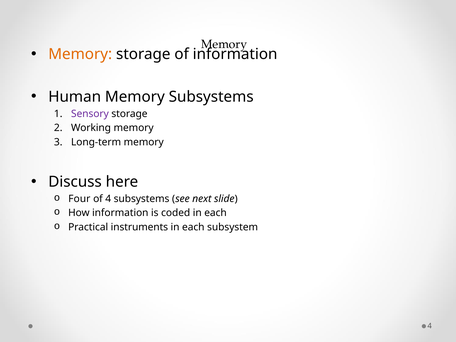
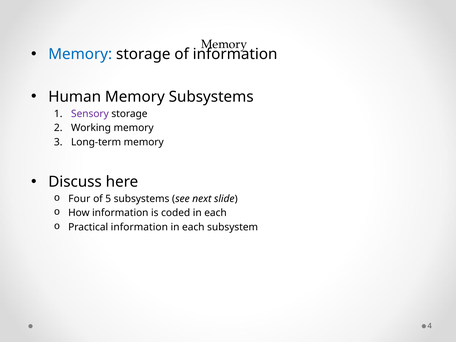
Memory at (80, 54) colour: orange -> blue
of 4: 4 -> 5
Practical instruments: instruments -> information
